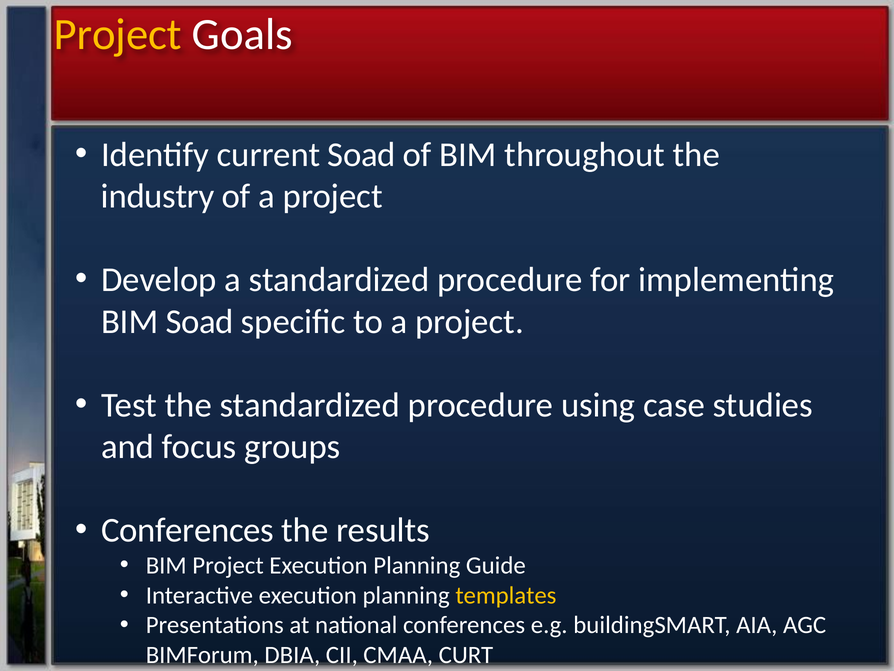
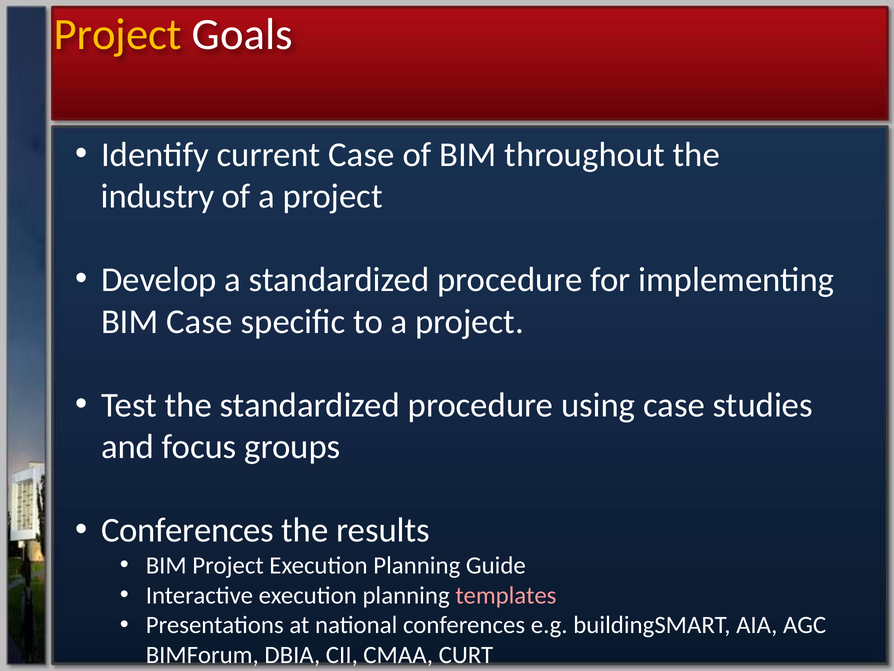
current Soad: Soad -> Case
BIM Soad: Soad -> Case
templates colour: yellow -> pink
